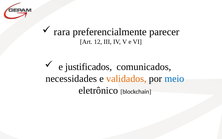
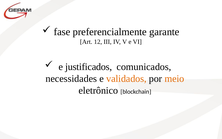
rara: rara -> fase
parecer: parecer -> garante
meio colour: blue -> orange
